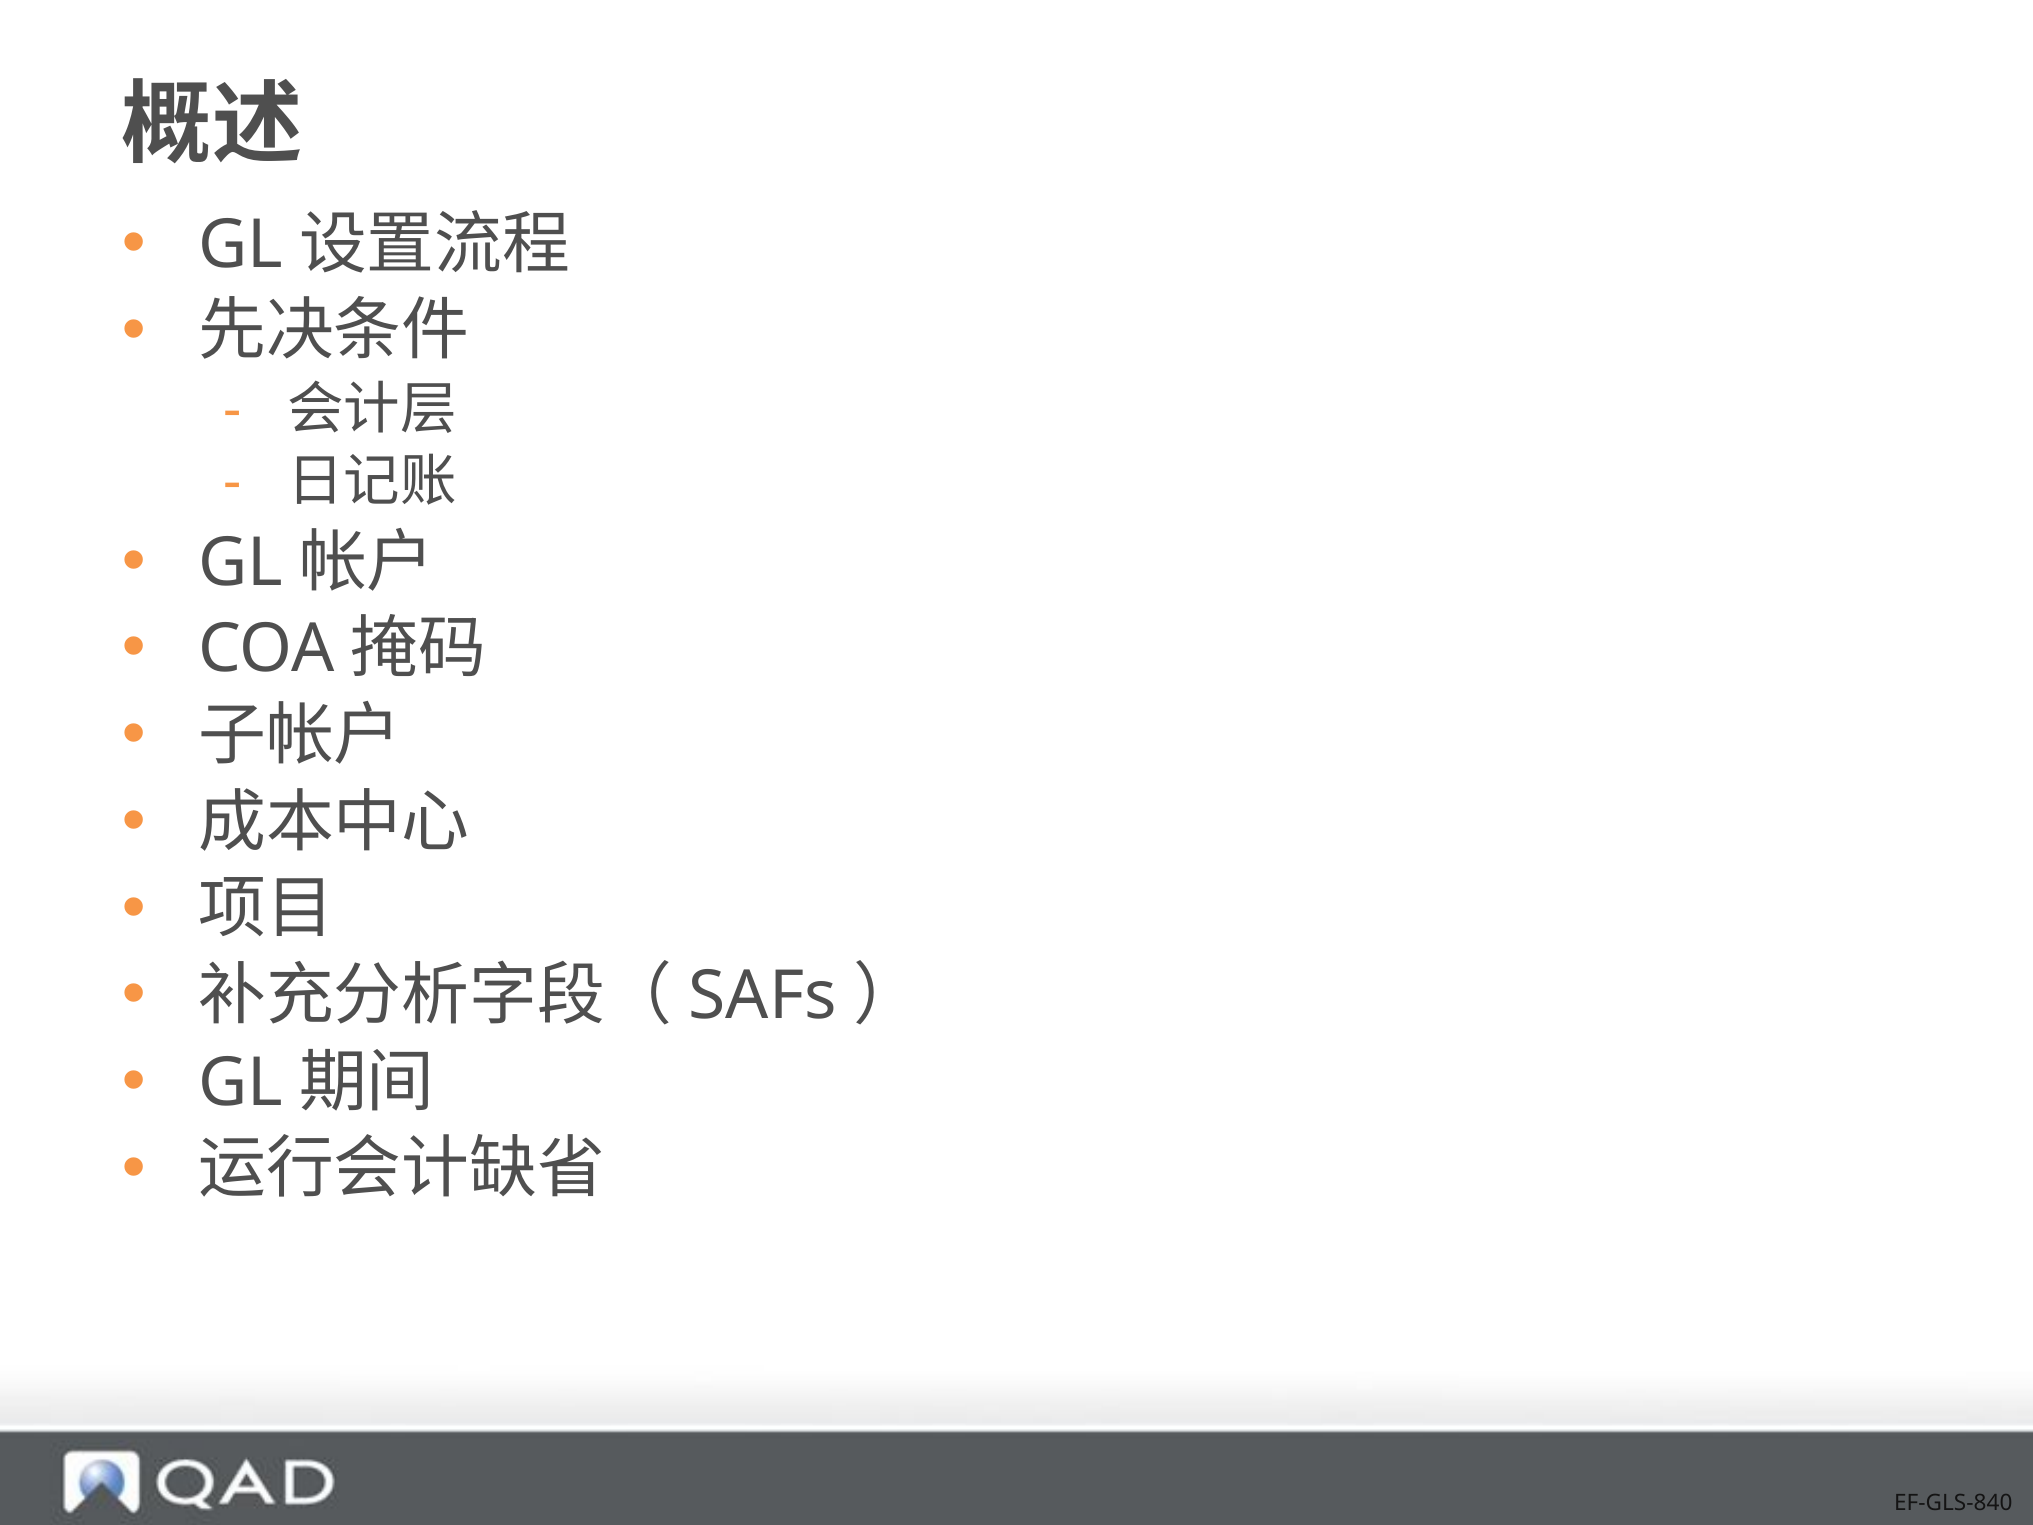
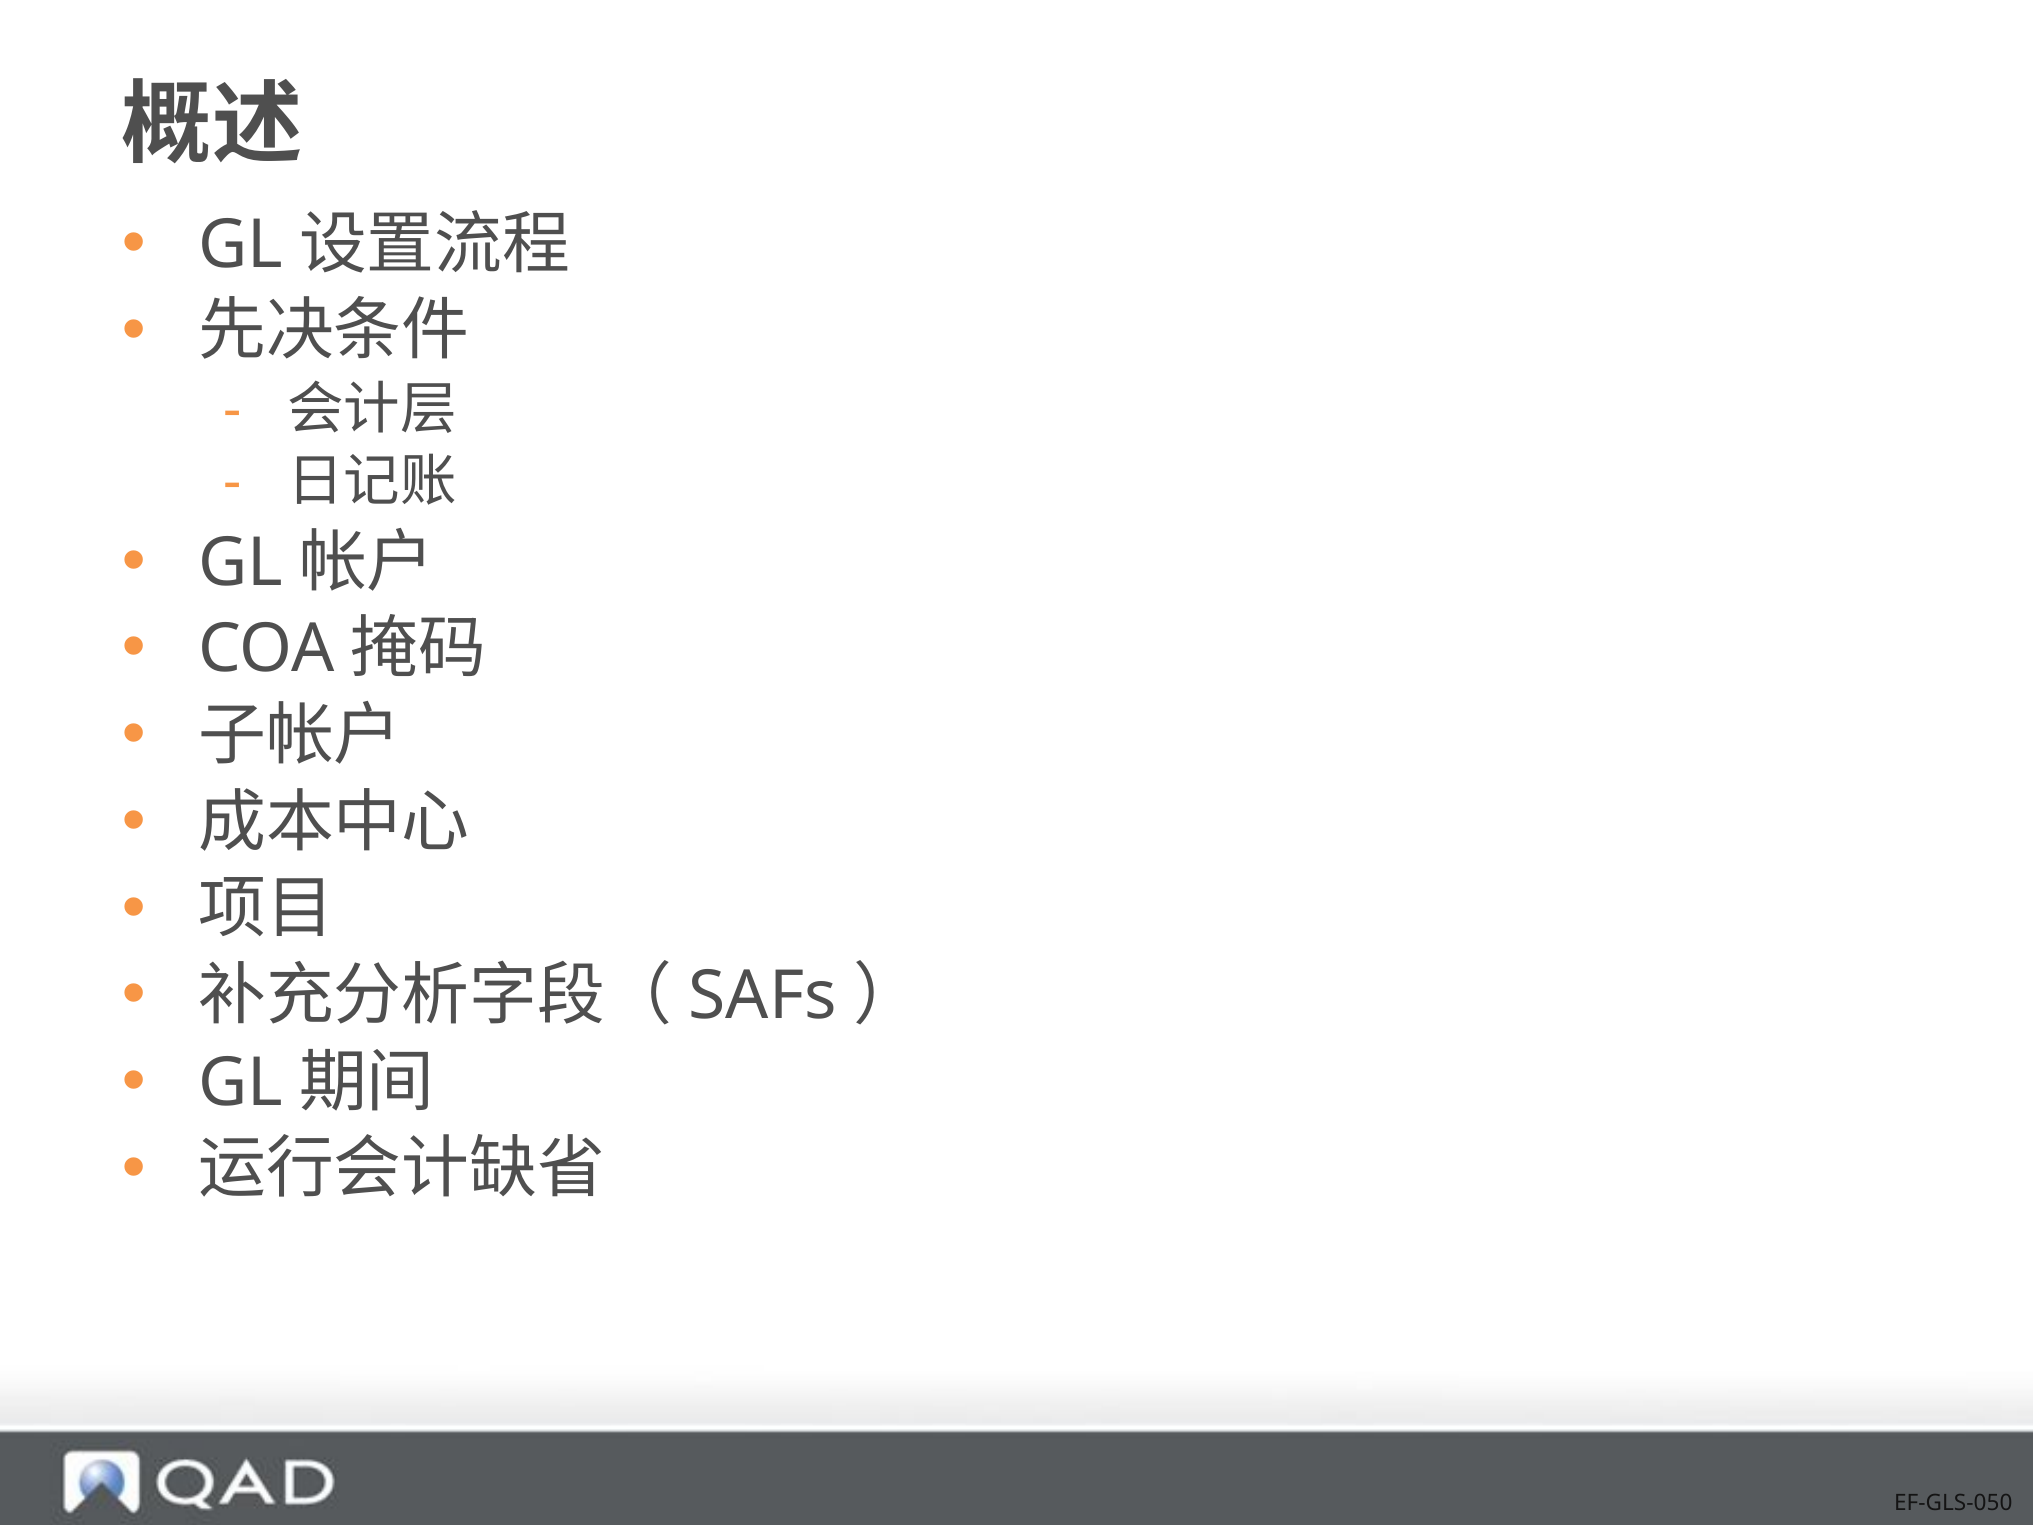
EF-GLS-840: EF-GLS-840 -> EF-GLS-050
